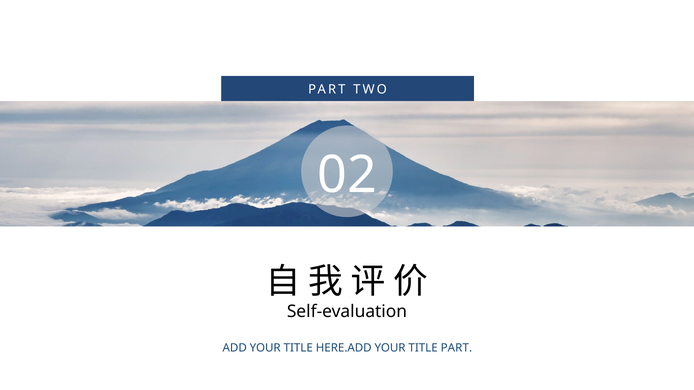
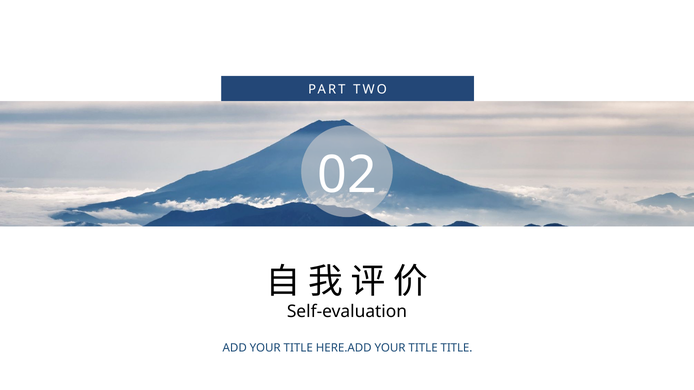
TITLE PART: PART -> TITLE
